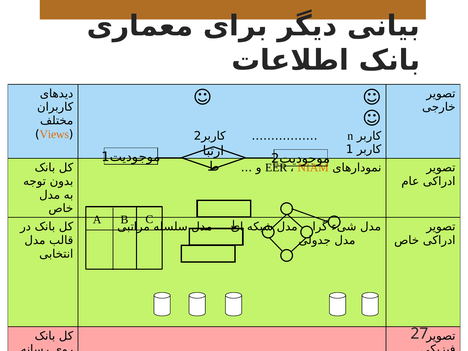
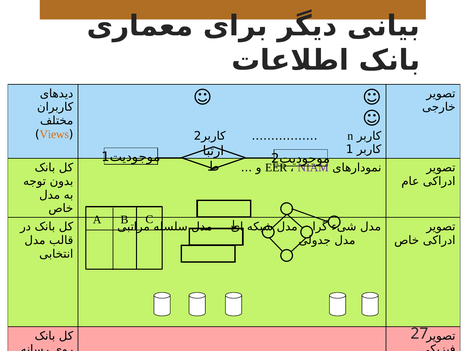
NIAM colour: orange -> purple
